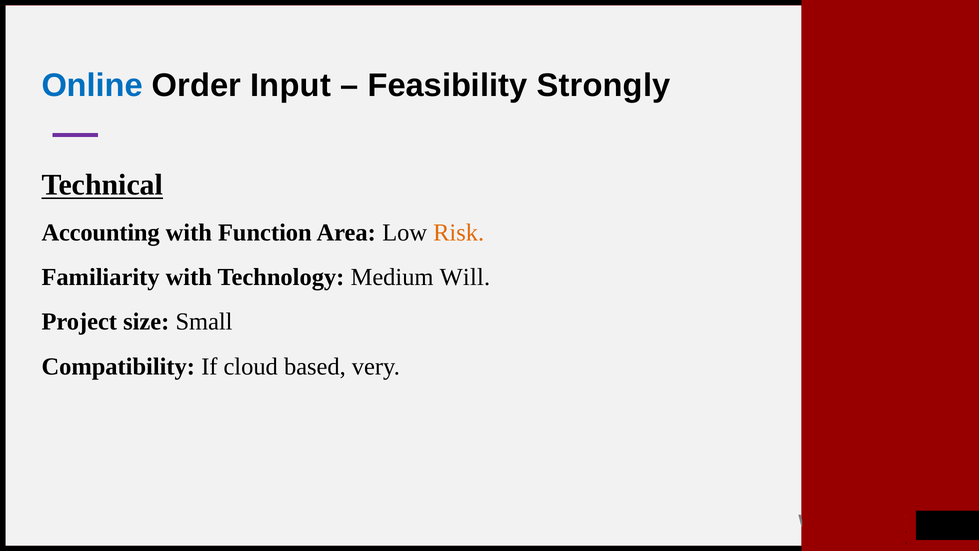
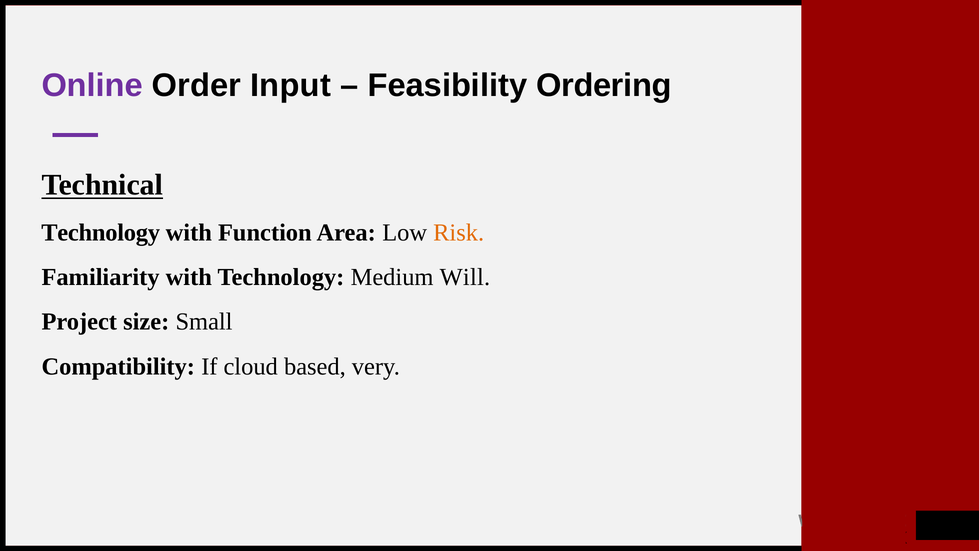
Online colour: blue -> purple
Strongly: Strongly -> Ordering
Accounting at (101, 232): Accounting -> Technology
